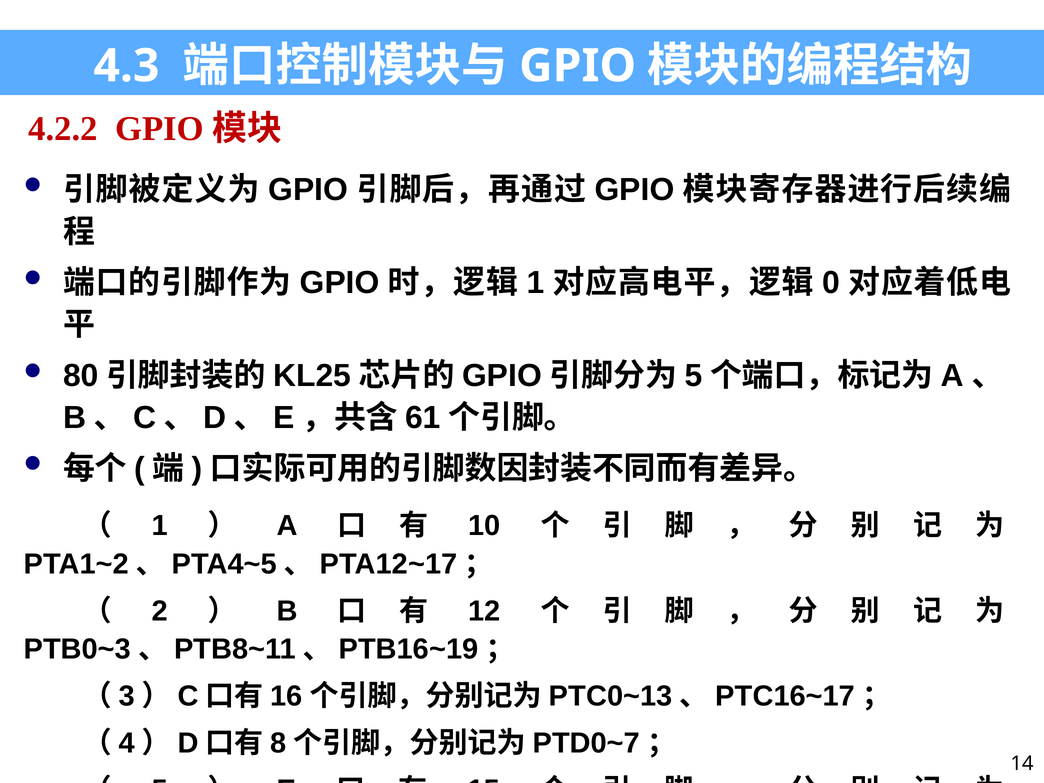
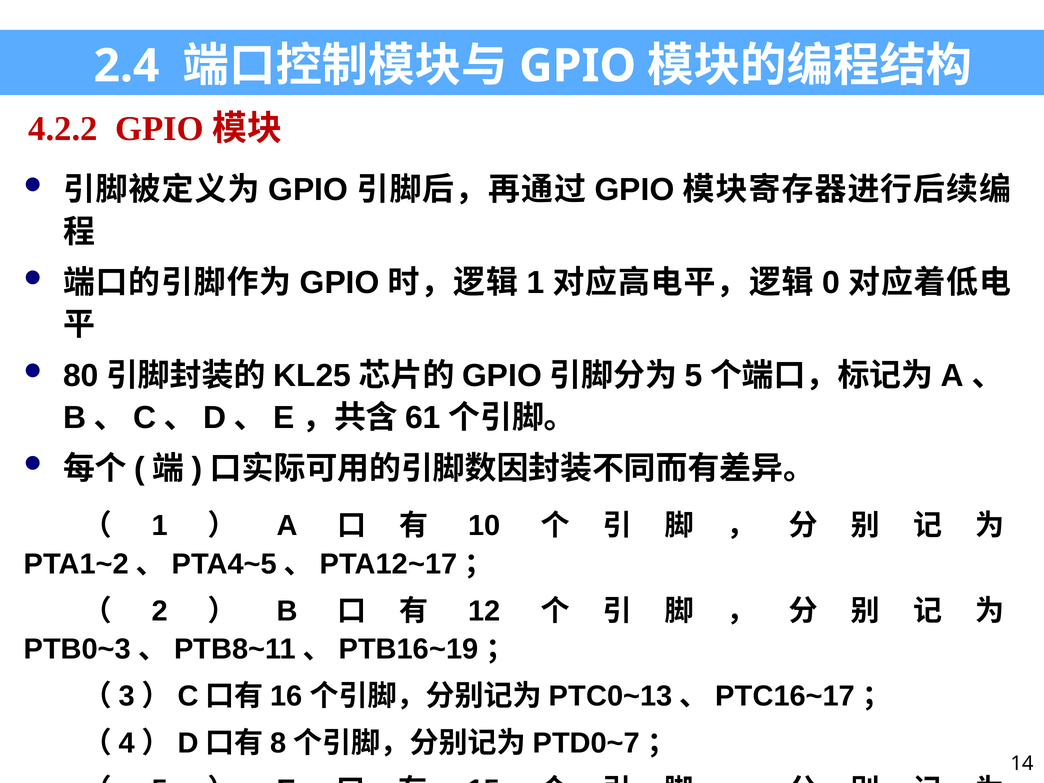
4.3: 4.3 -> 2.4
